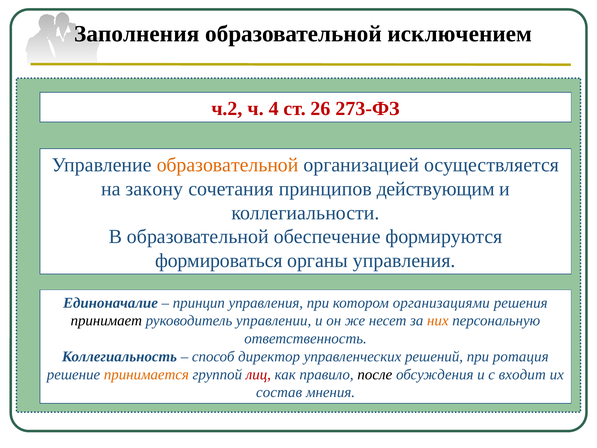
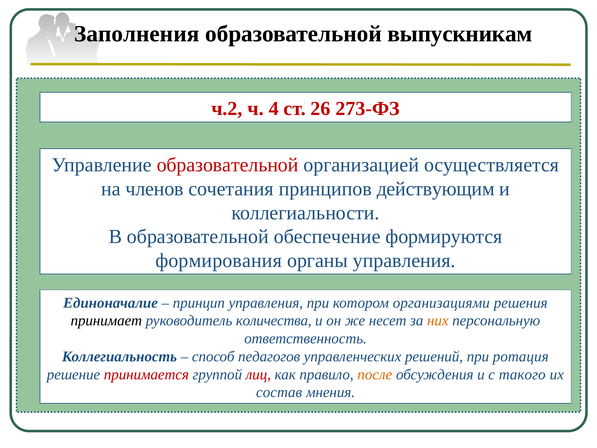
исключением: исключением -> выпускникам
образовательной at (228, 165) colour: orange -> red
закону: закону -> членов
формироваться: формироваться -> формирования
управлении: управлении -> количества
директор: директор -> педагогов
принимается colour: orange -> red
после colour: black -> orange
входит: входит -> такого
